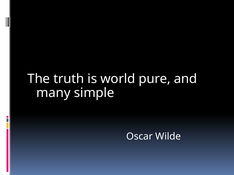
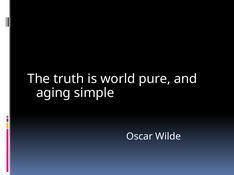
many: many -> aging
